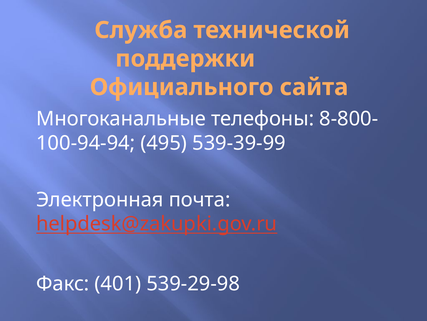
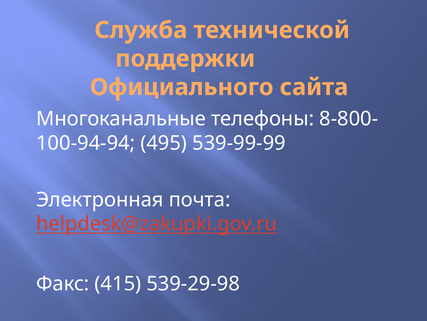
539-39-99: 539-39-99 -> 539-99-99
401: 401 -> 415
